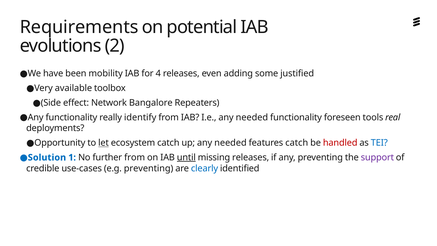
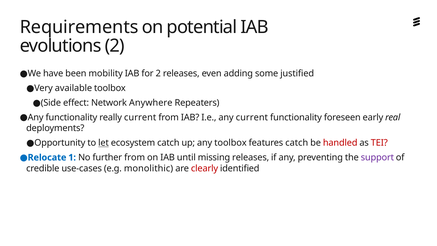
for 4: 4 -> 2
Bangalore: Bangalore -> Anywhere
really identify: identify -> current
I.e any needed: needed -> current
tools: tools -> early
up any needed: needed -> toolbox
TEI colour: blue -> red
Solution: Solution -> Relocate
until underline: present -> none
e.g preventing: preventing -> monolithic
clearly colour: blue -> red
